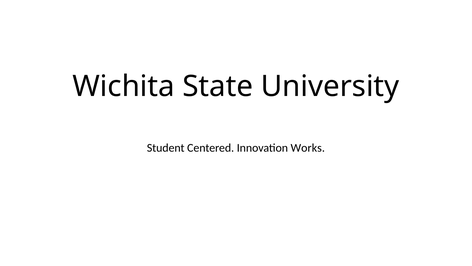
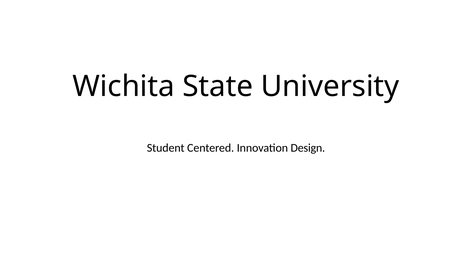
Works: Works -> Design
